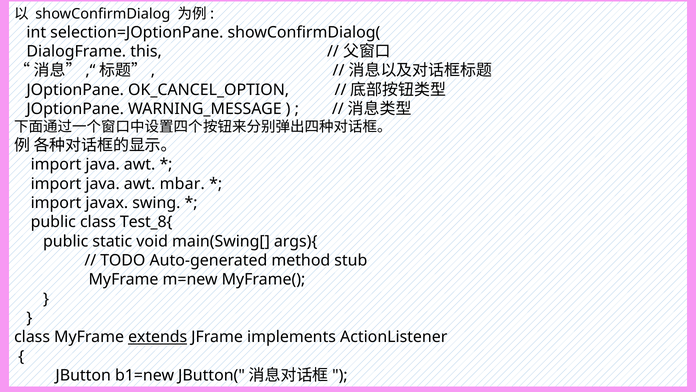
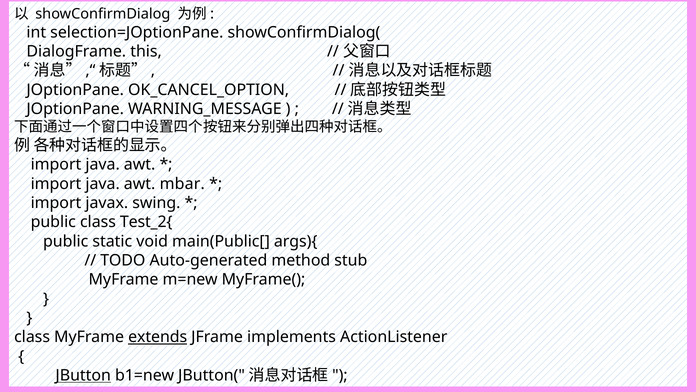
Test_8{: Test_8{ -> Test_2{
main(Swing[: main(Swing[ -> main(Public[
JButton underline: none -> present
